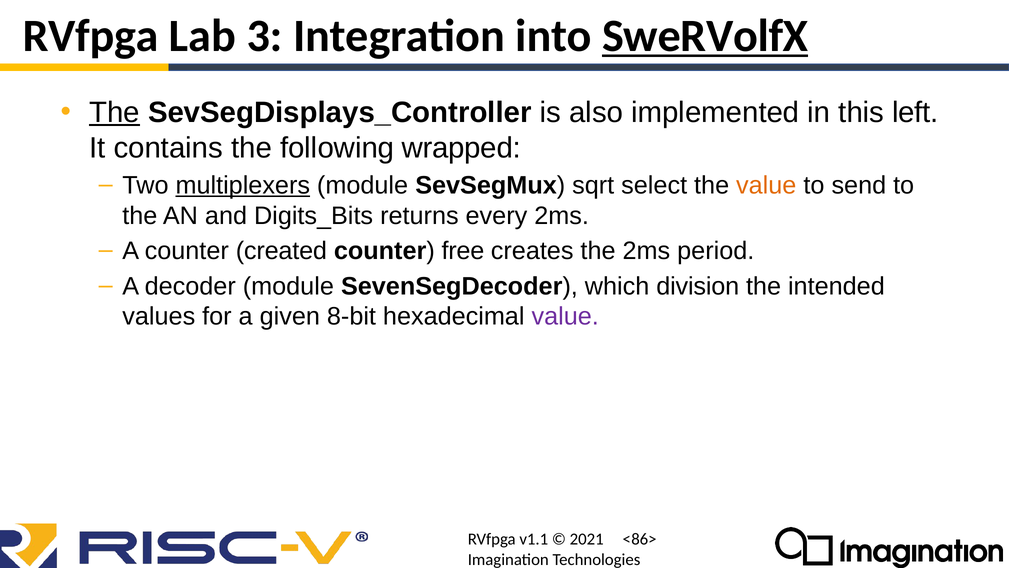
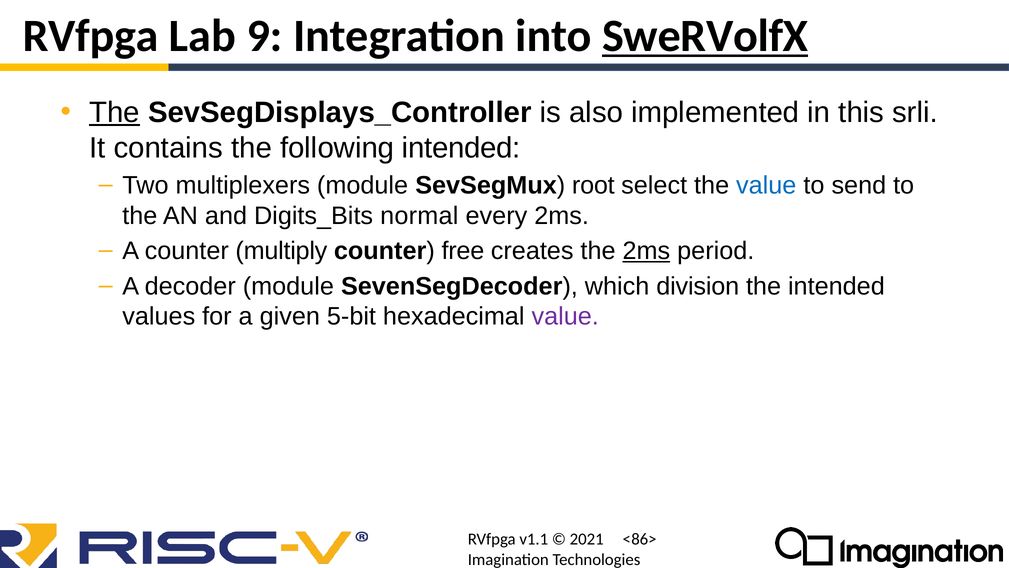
3: 3 -> 9
left: left -> srli
following wrapped: wrapped -> intended
multiplexers underline: present -> none
sqrt: sqrt -> root
value at (766, 185) colour: orange -> blue
returns: returns -> normal
created: created -> multiply
2ms at (646, 251) underline: none -> present
8-bit: 8-bit -> 5-bit
